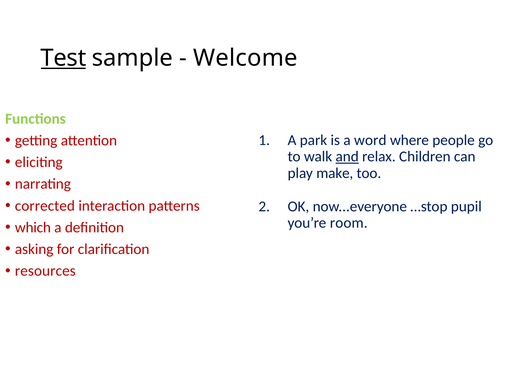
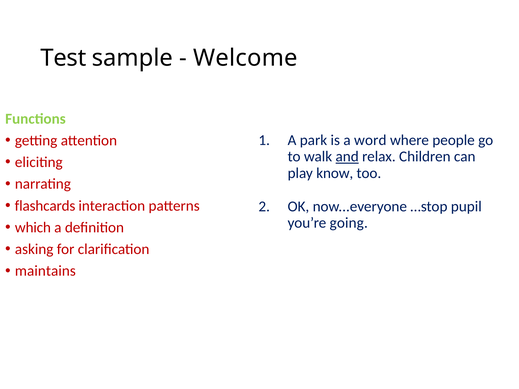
Test underline: present -> none
make: make -> know
corrected: corrected -> flashcards
room: room -> going
resources: resources -> maintains
